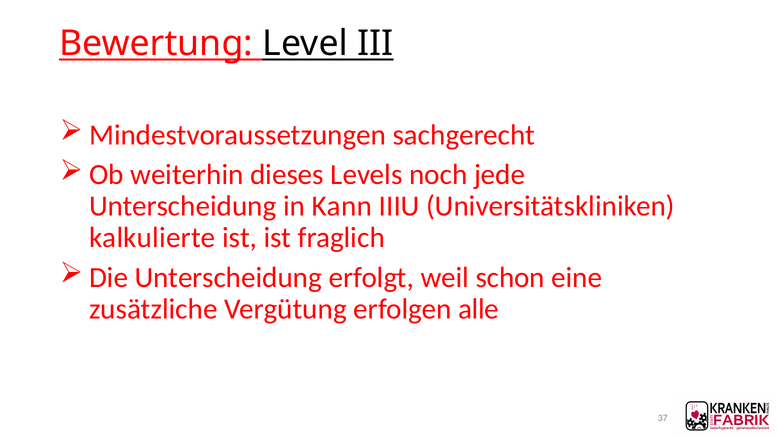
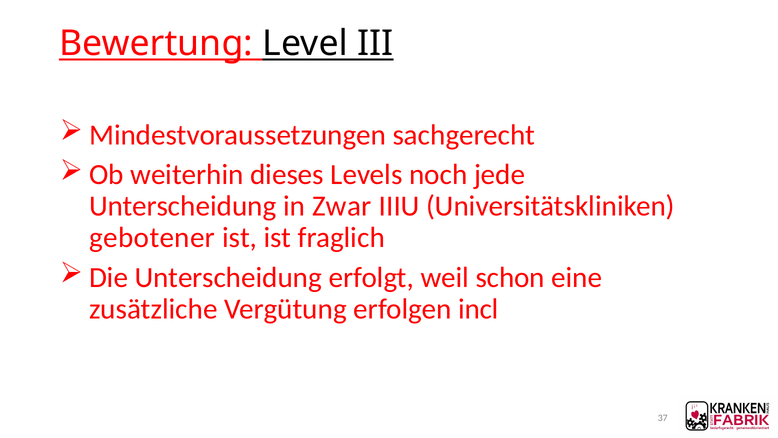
Kann: Kann -> Zwar
kalkulierte: kalkulierte -> gebotener
alle: alle -> incl
